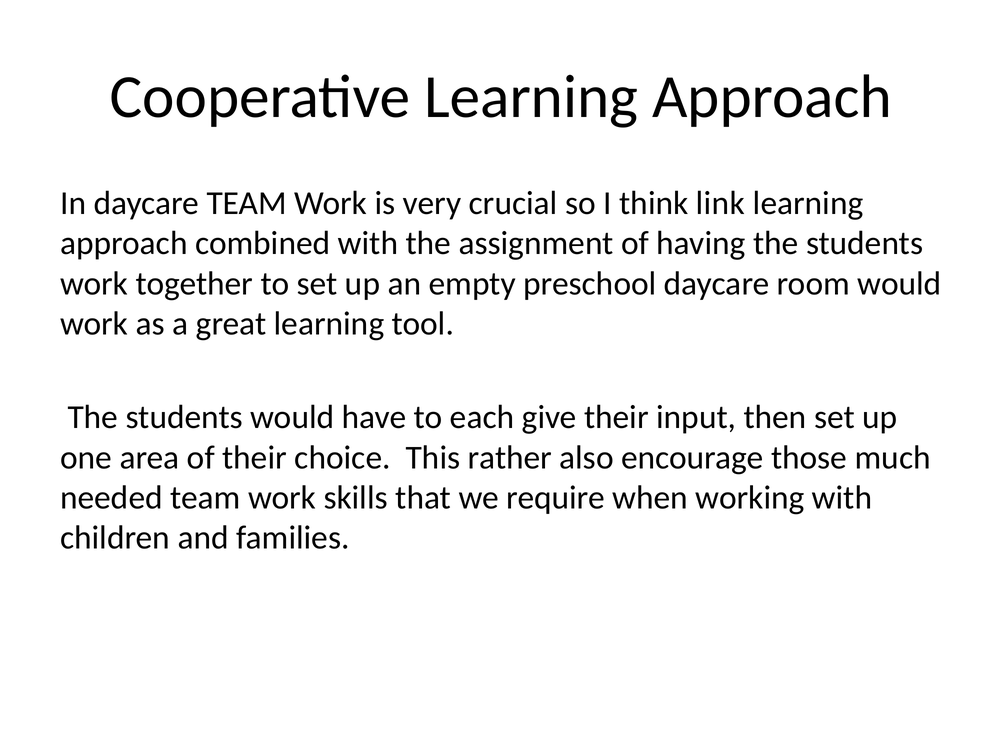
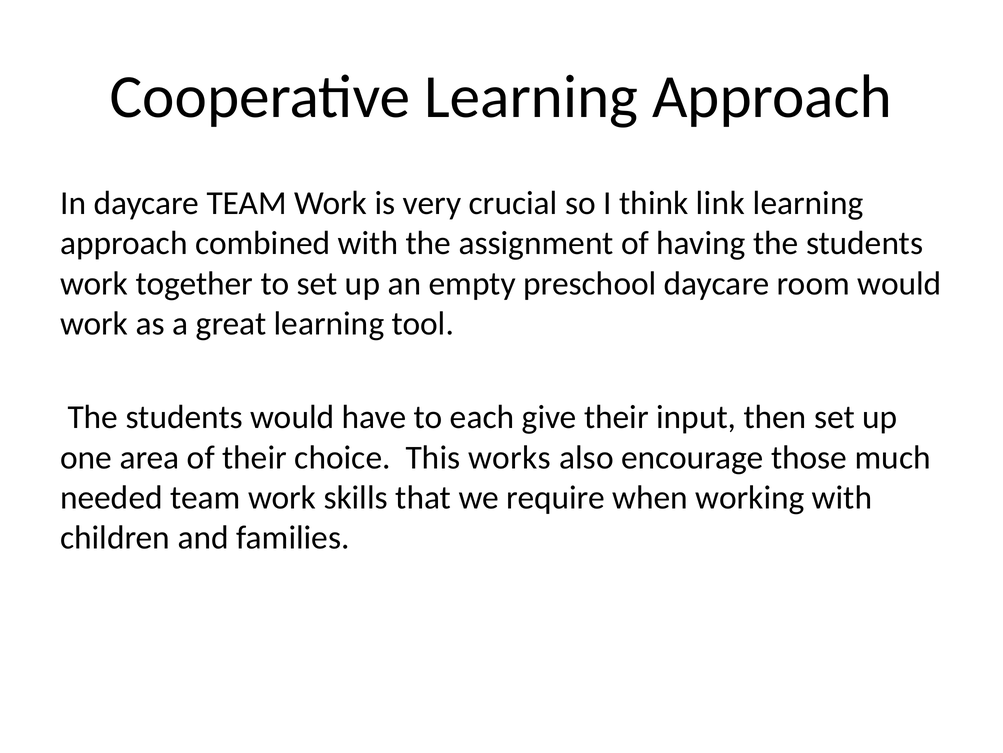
rather: rather -> works
